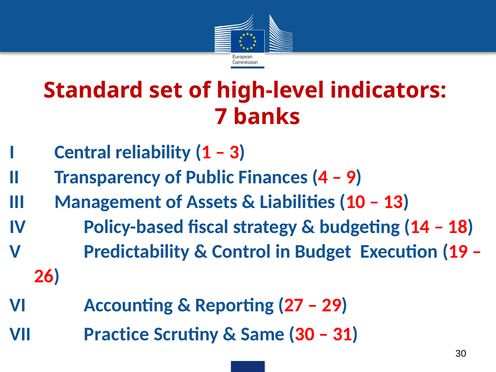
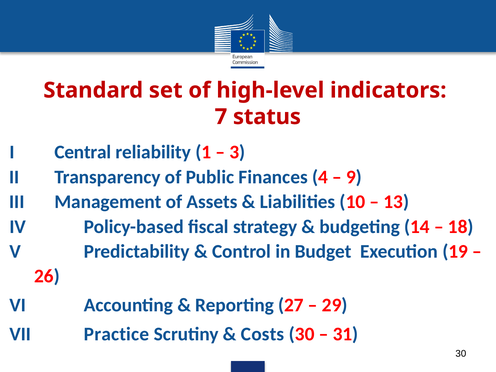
banks: banks -> status
Same: Same -> Costs
